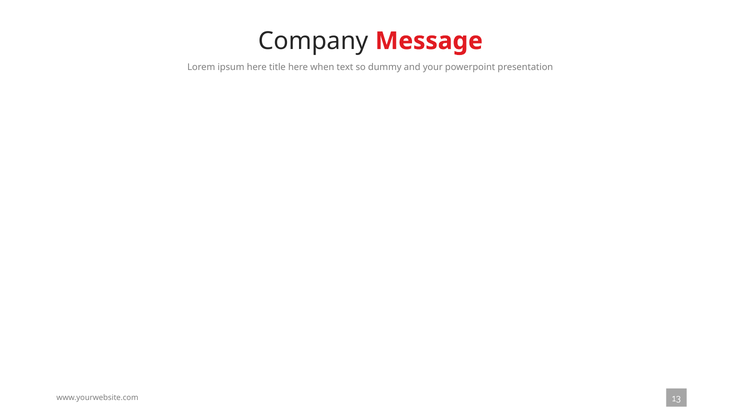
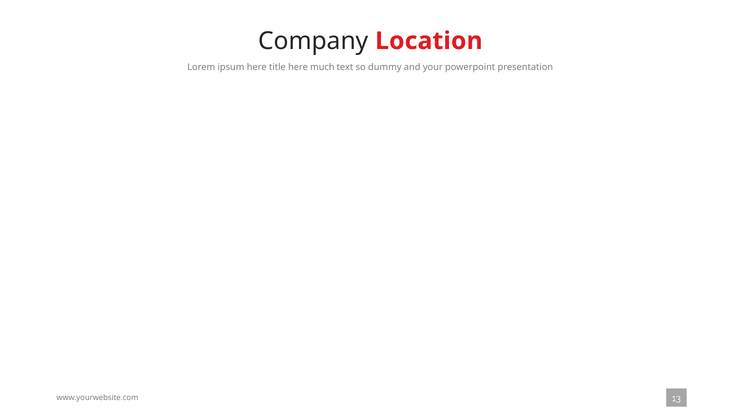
Message: Message -> Location
when: when -> much
